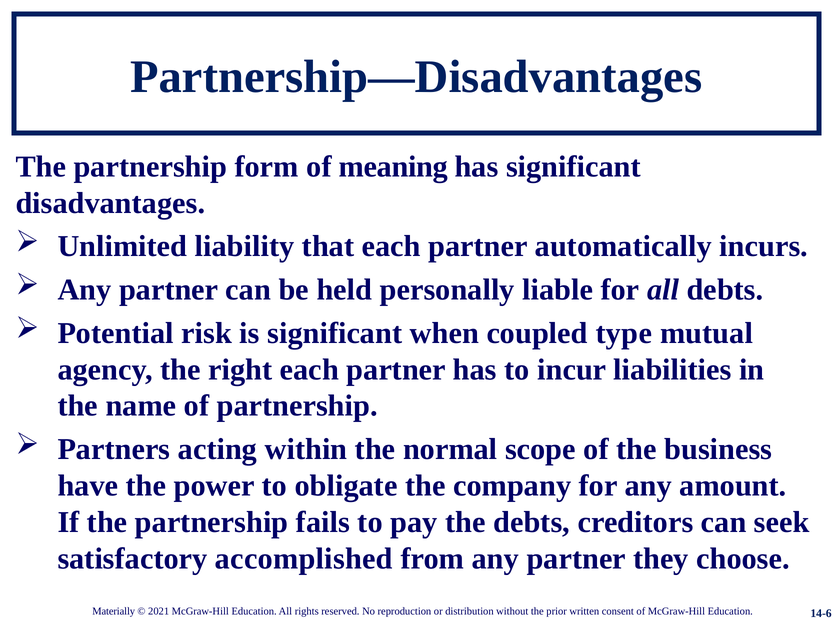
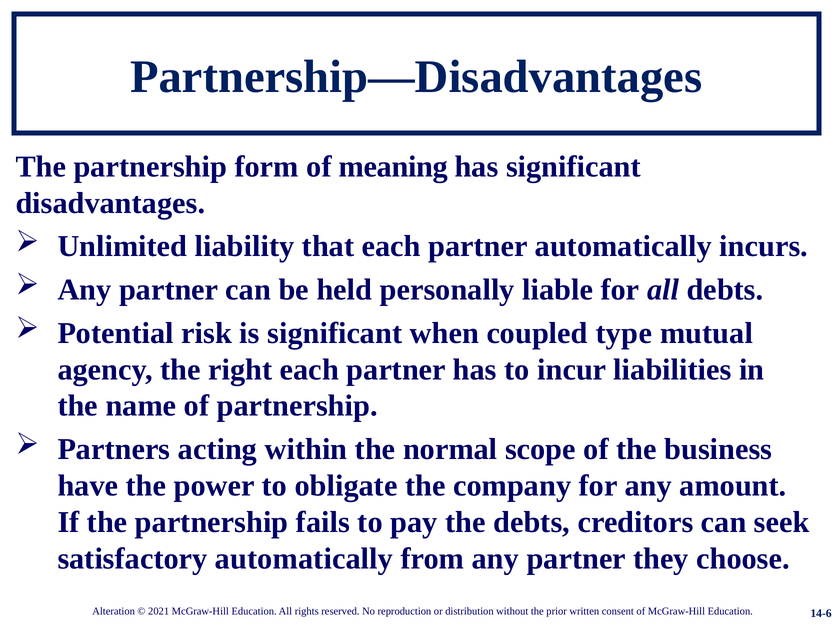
satisfactory accomplished: accomplished -> automatically
Materially: Materially -> Alteration
